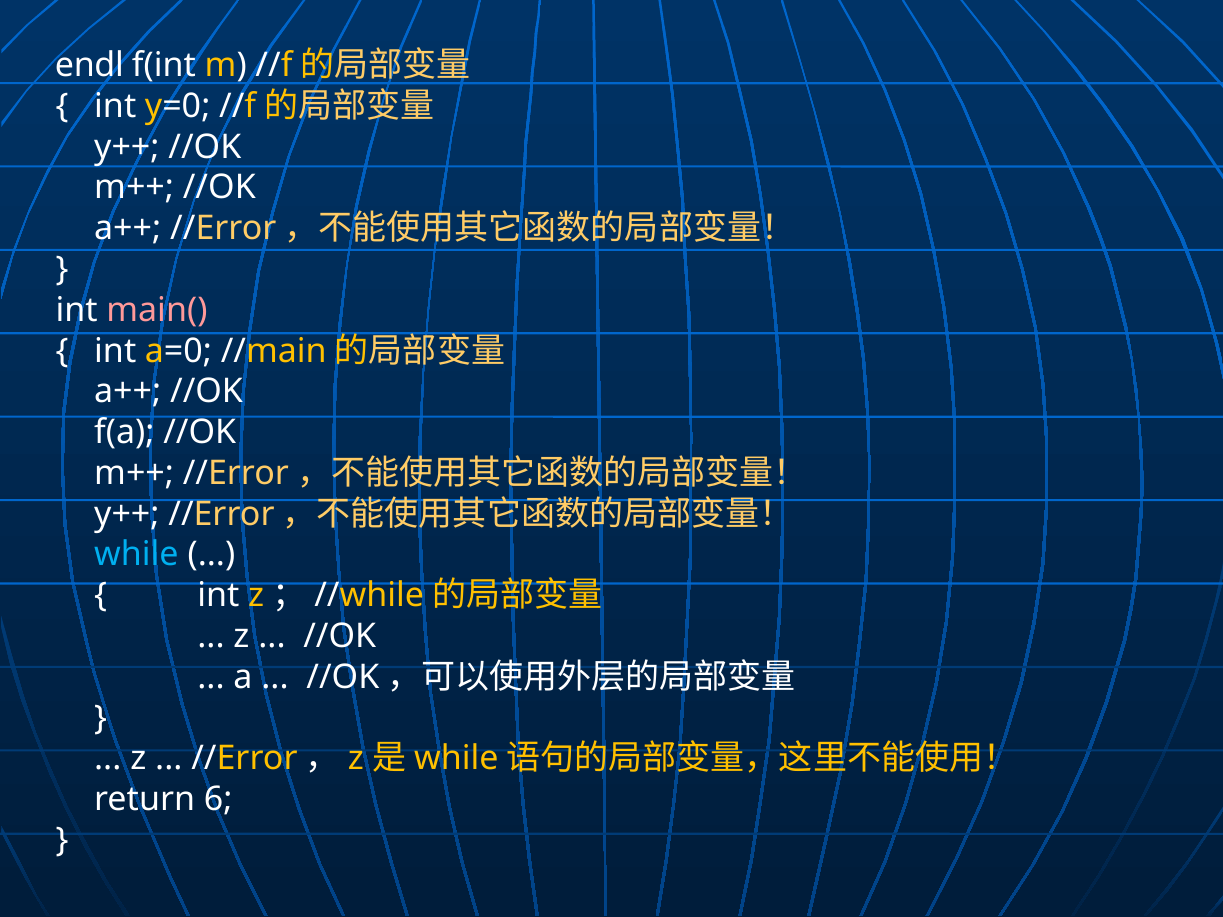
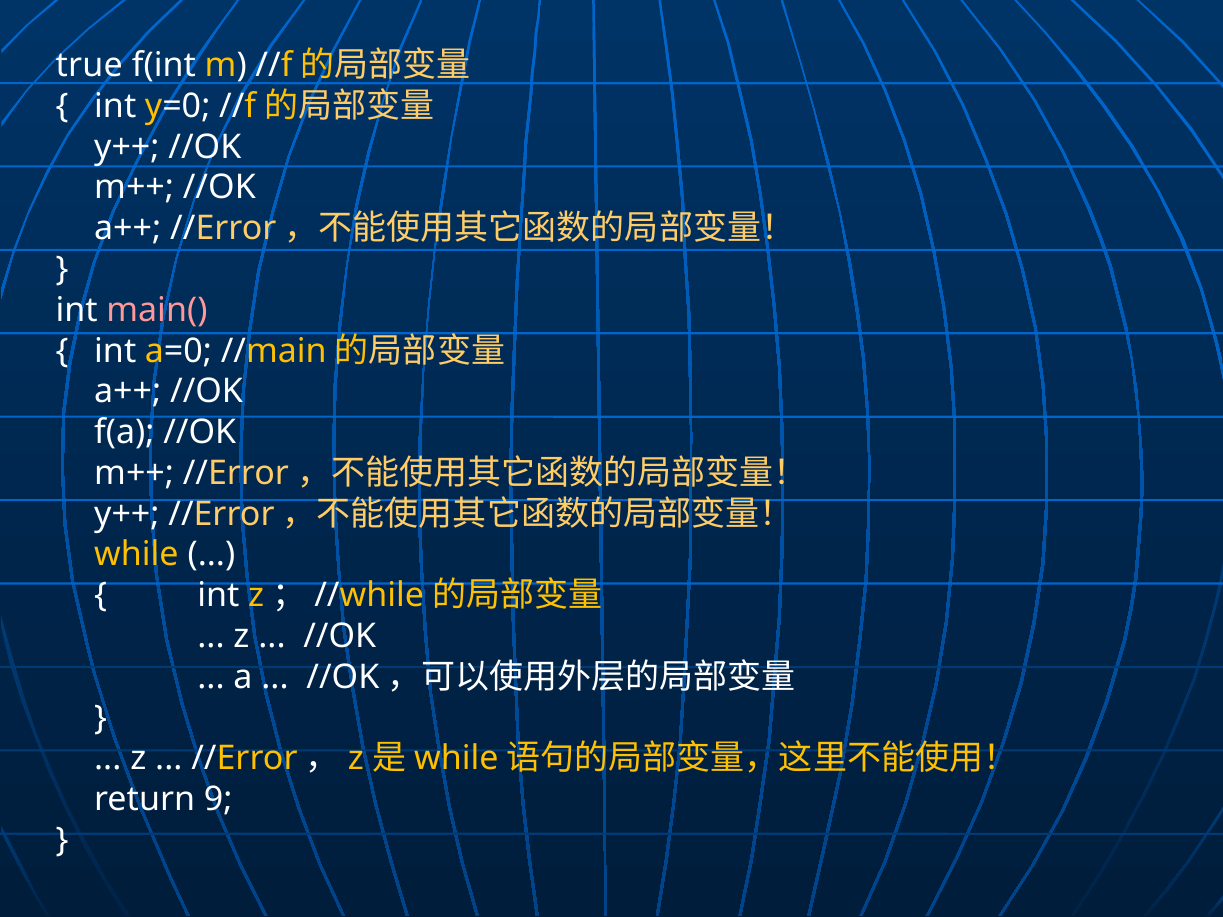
endl: endl -> true
while at (136, 555) colour: light blue -> yellow
6: 6 -> 9
